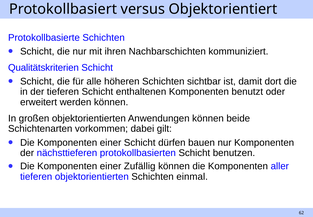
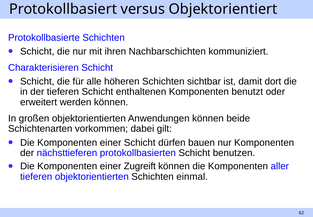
Qualitätskriterien: Qualitätskriterien -> Charakterisieren
Zufällig: Zufällig -> Zugreift
